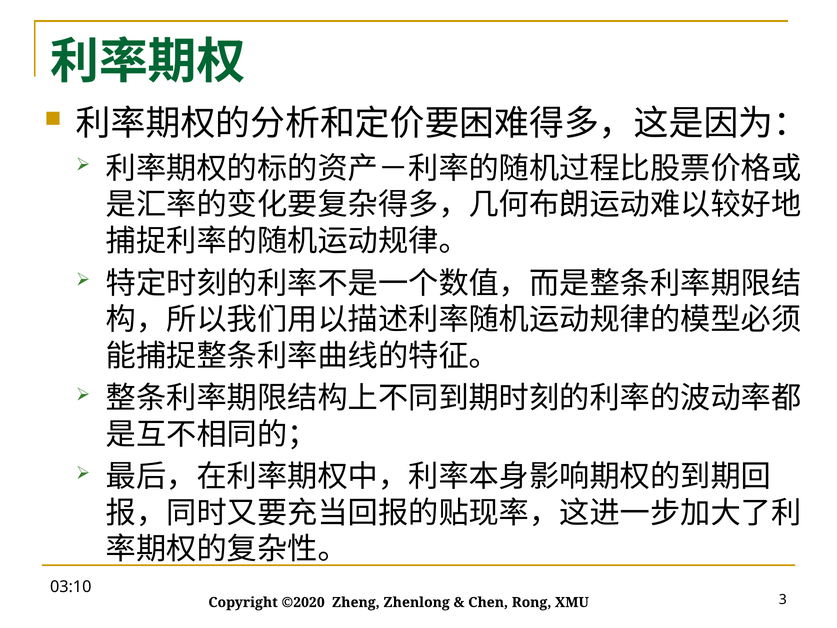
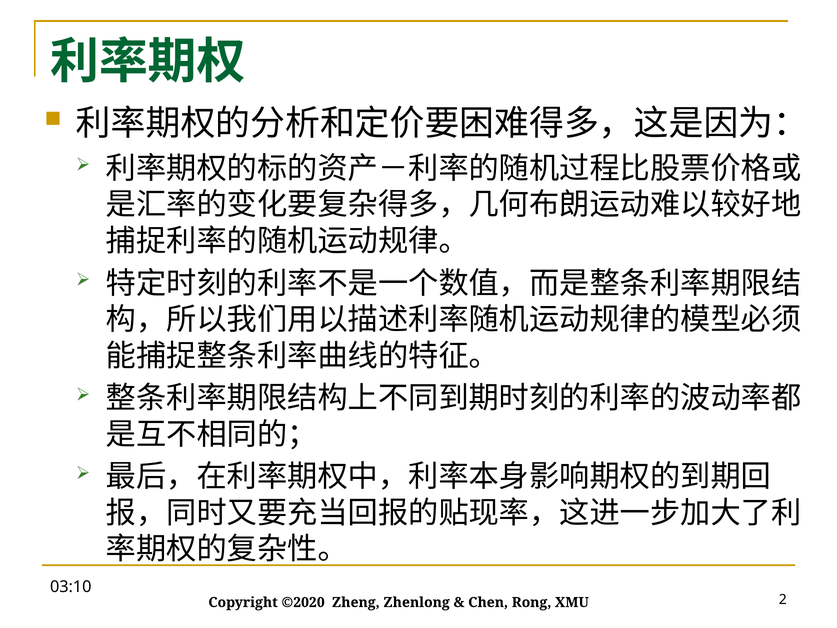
3: 3 -> 2
